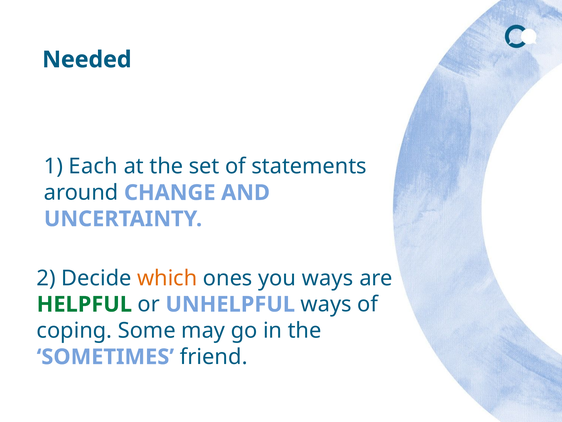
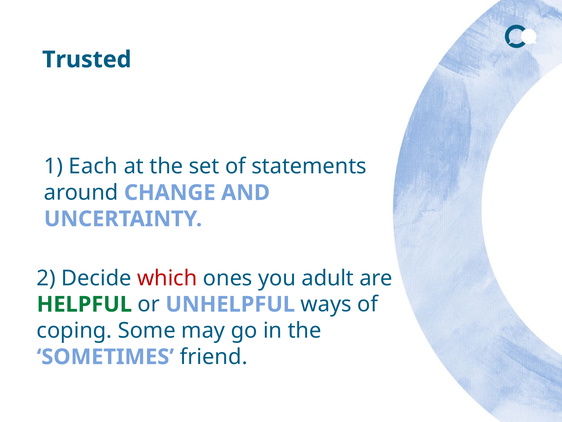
Needed: Needed -> Trusted
which colour: orange -> red
you ways: ways -> adult
